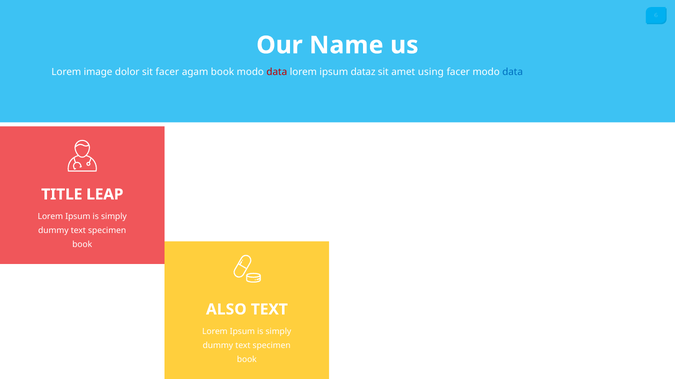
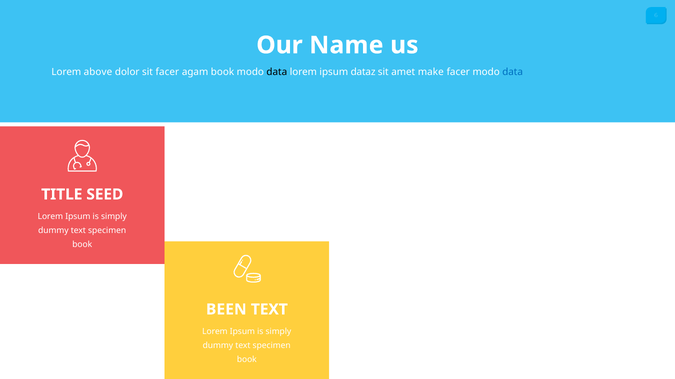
image: image -> above
data at (277, 72) colour: red -> black
using: using -> make
LEAP: LEAP -> SEED
ALSO: ALSO -> BEEN
